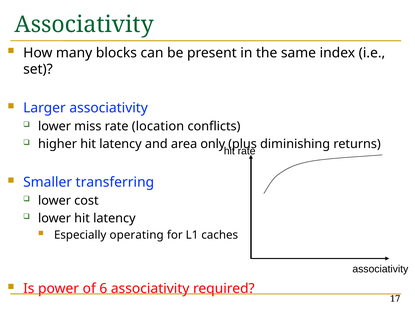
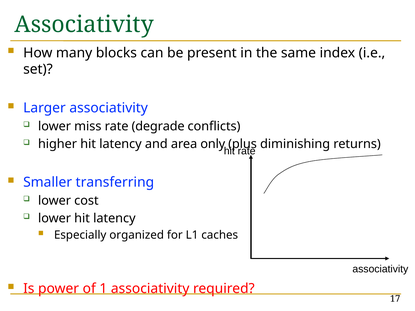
location: location -> degrade
operating: operating -> organized
6: 6 -> 1
